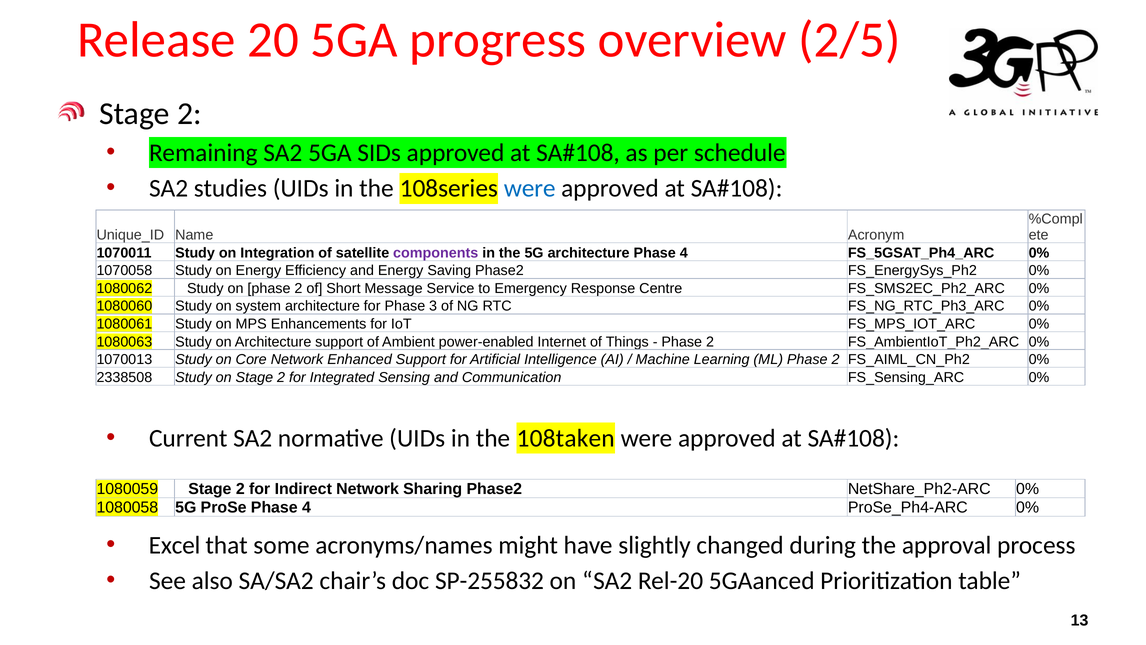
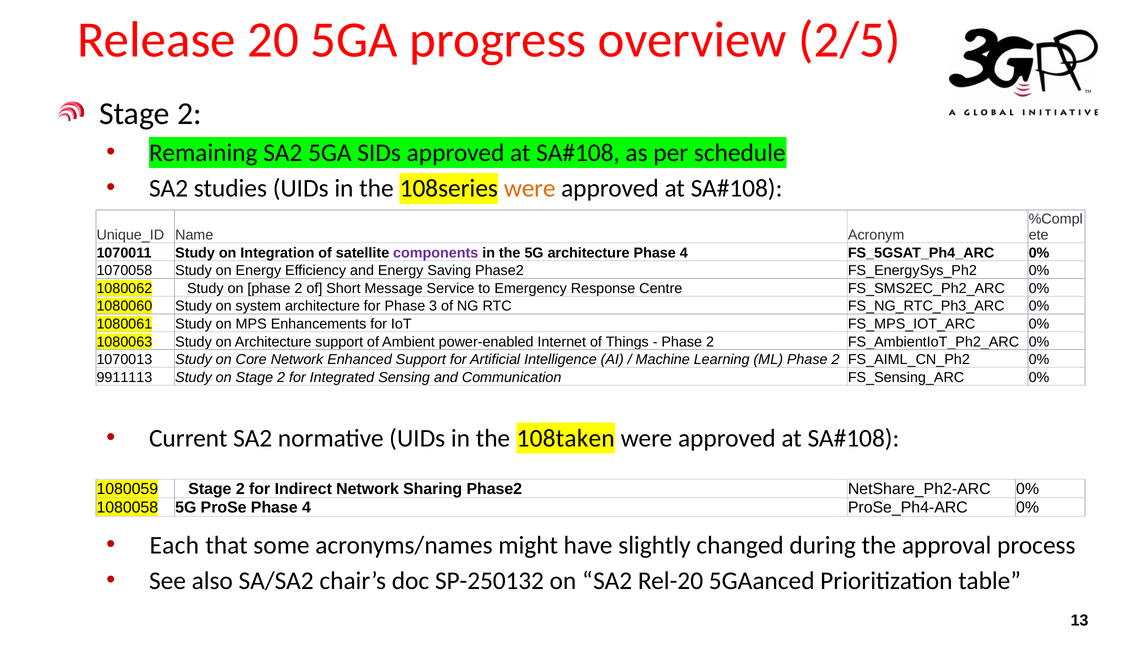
were at (530, 188) colour: blue -> orange
2338508: 2338508 -> 9911113
Excel: Excel -> Each
SP-255832: SP-255832 -> SP-250132
